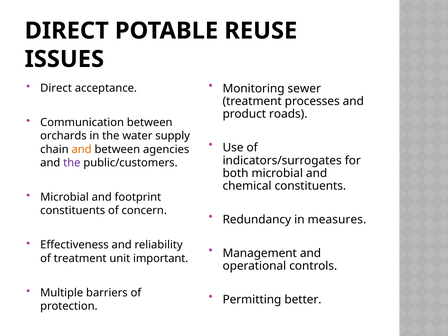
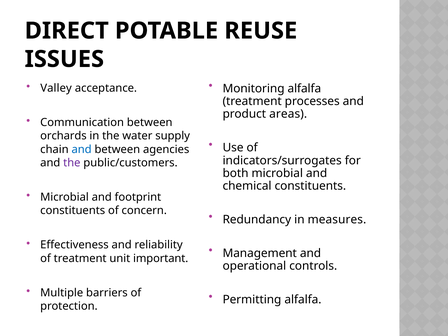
Monitoring sewer: sewer -> alfalfa
Direct at (56, 88): Direct -> Valley
roads: roads -> areas
and at (82, 149) colour: orange -> blue
Permitting better: better -> alfalfa
